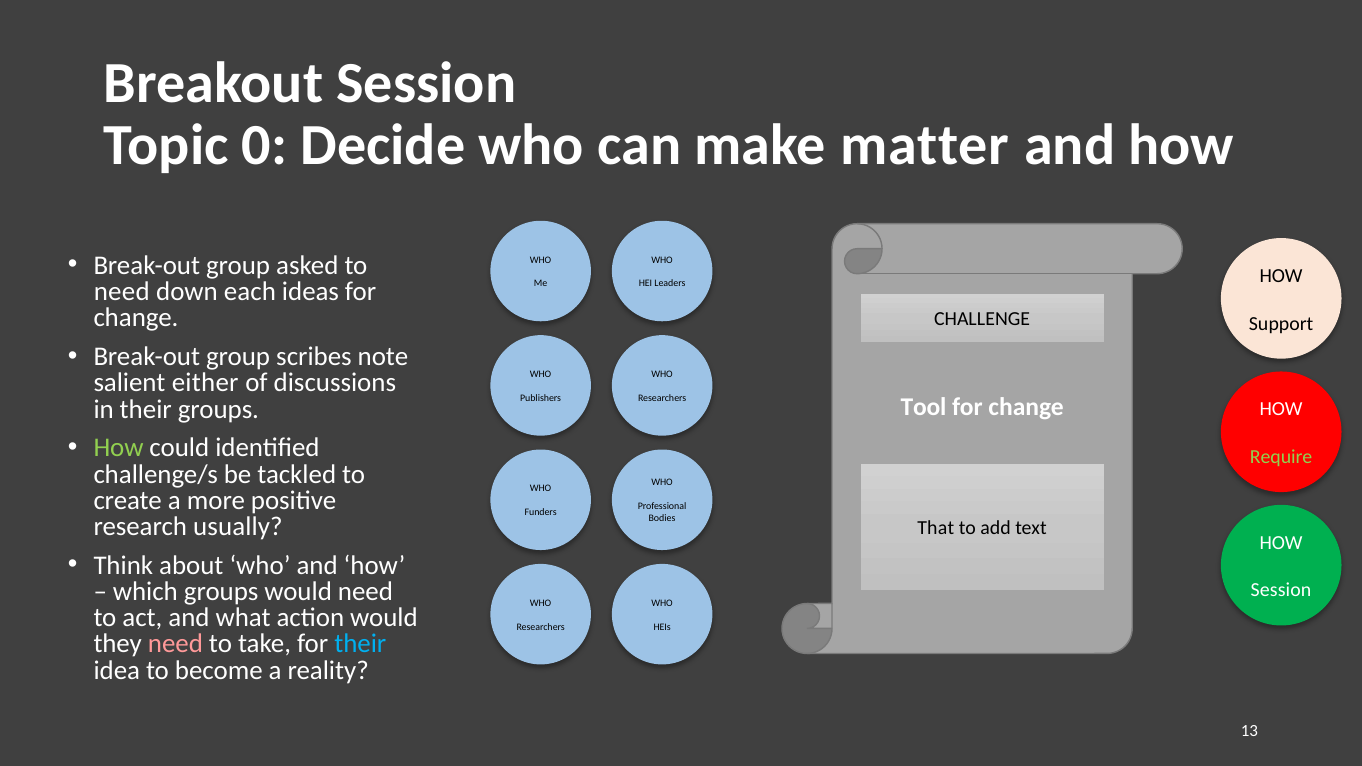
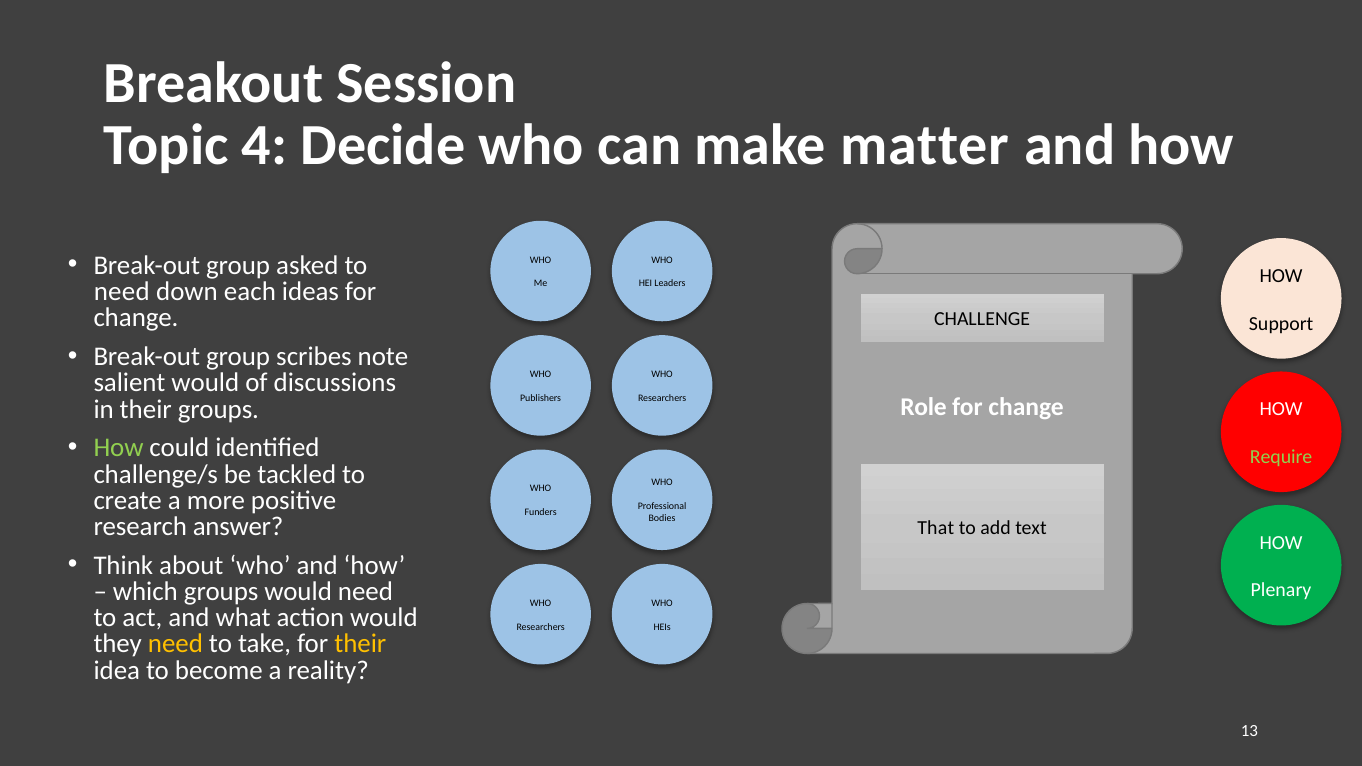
0: 0 -> 4
salient either: either -> would
Tool: Tool -> Role
usually: usually -> answer
Session at (1281, 590): Session -> Plenary
need at (175, 644) colour: pink -> yellow
their at (360, 644) colour: light blue -> yellow
